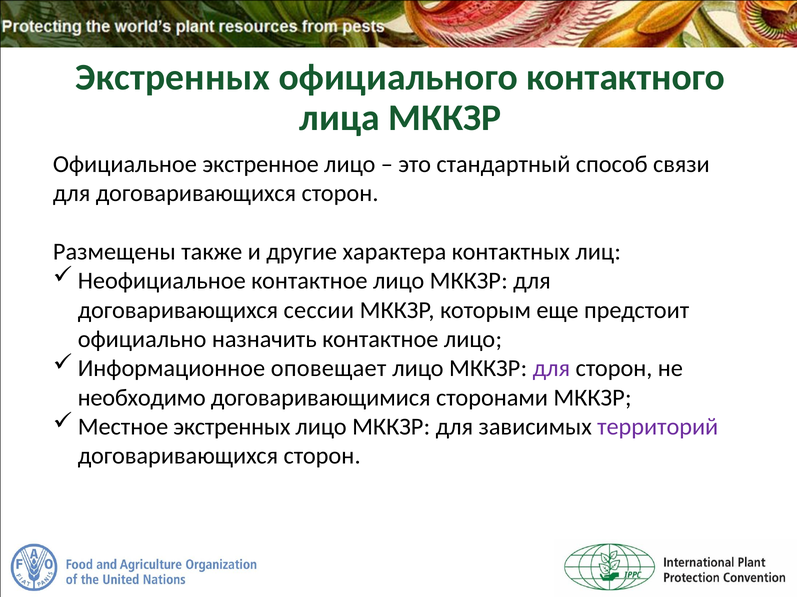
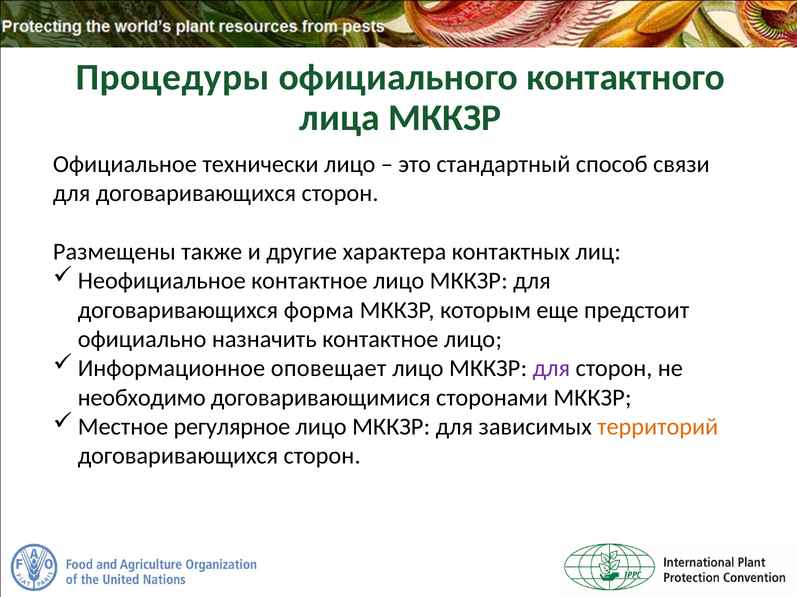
Экстренных at (173, 78): Экстренных -> Процедуры
экстренное: экстренное -> технически
сессии: сессии -> форма
Местное экстренных: экстренных -> регулярное
территорий colour: purple -> orange
